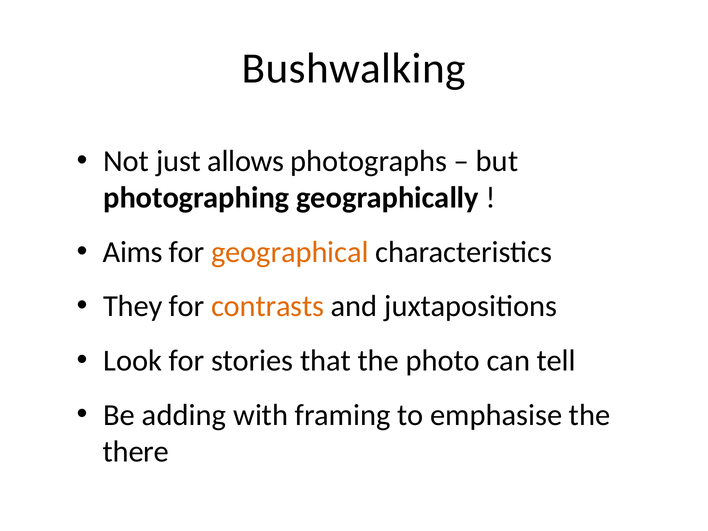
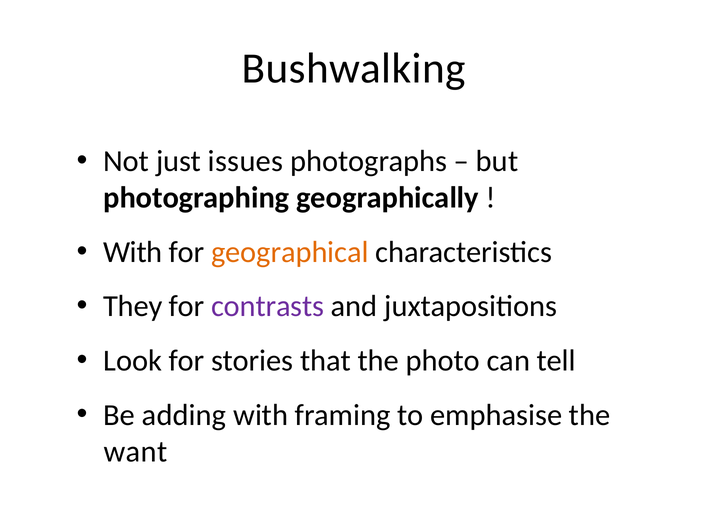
allows: allows -> issues
Aims at (133, 252): Aims -> With
contrasts colour: orange -> purple
there: there -> want
